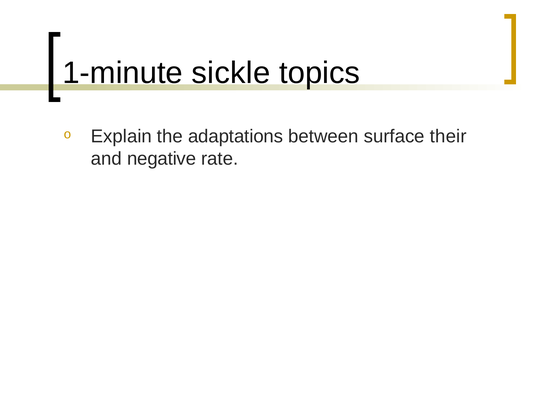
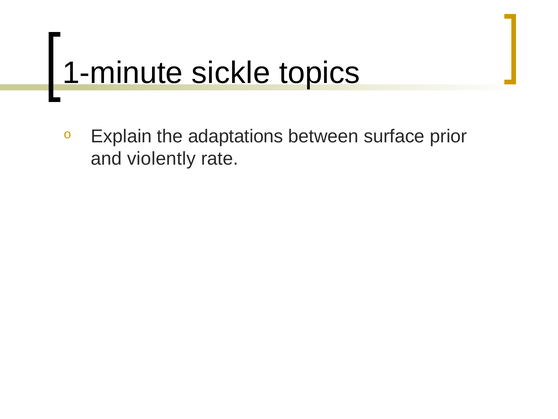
their: their -> prior
negative: negative -> violently
